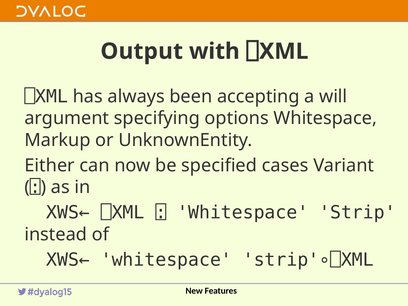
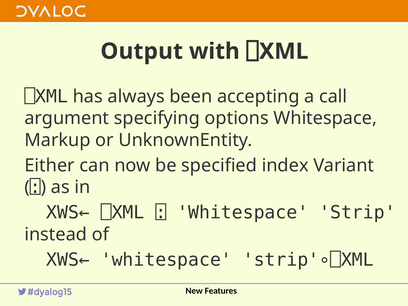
will: will -> call
cases: cases -> index
